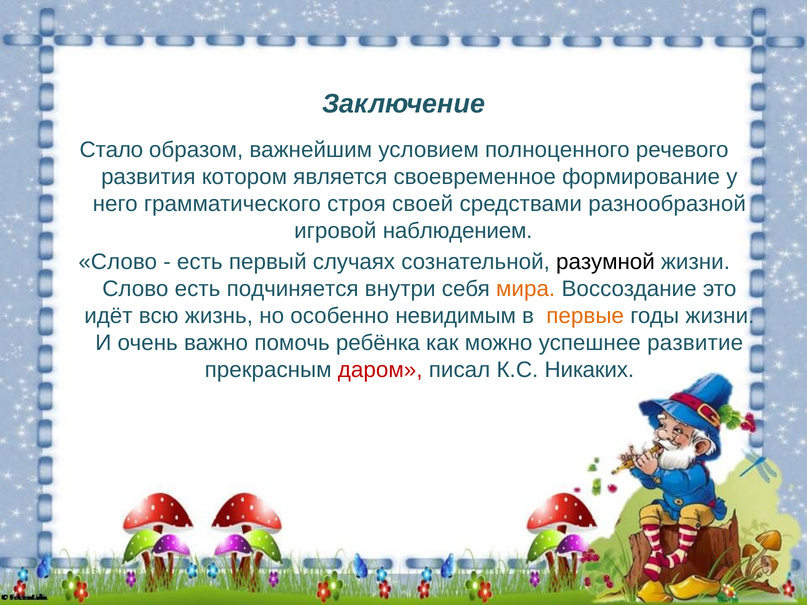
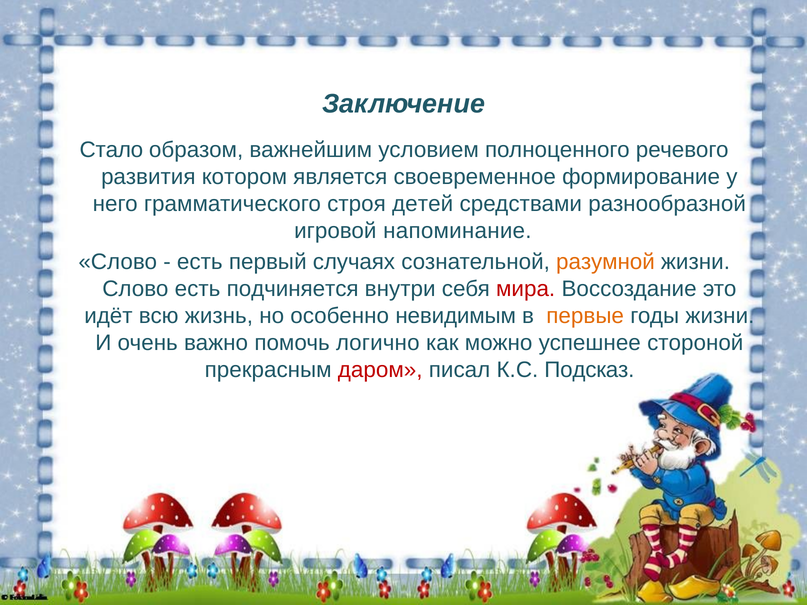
своей: своей -> детей
наблюдением: наблюдением -> напоминание
разумной colour: black -> orange
мира colour: orange -> red
ребёнка: ребёнка -> логично
развитие: развитие -> стороной
Никаких: Никаких -> Подсказ
